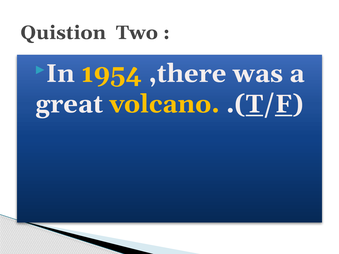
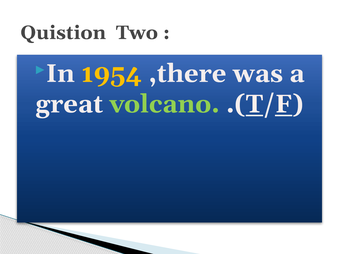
volcano colour: yellow -> light green
